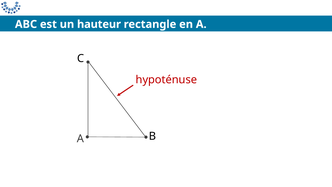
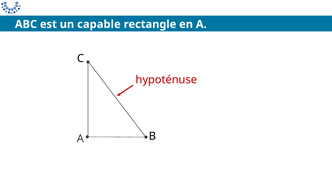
hauteur: hauteur -> capable
